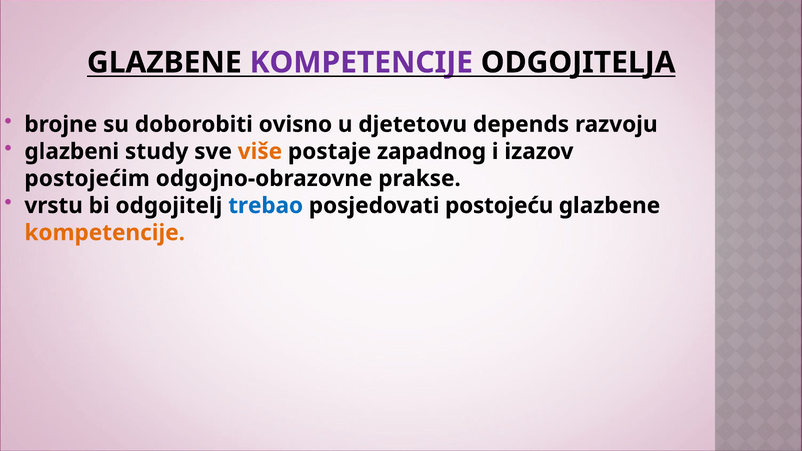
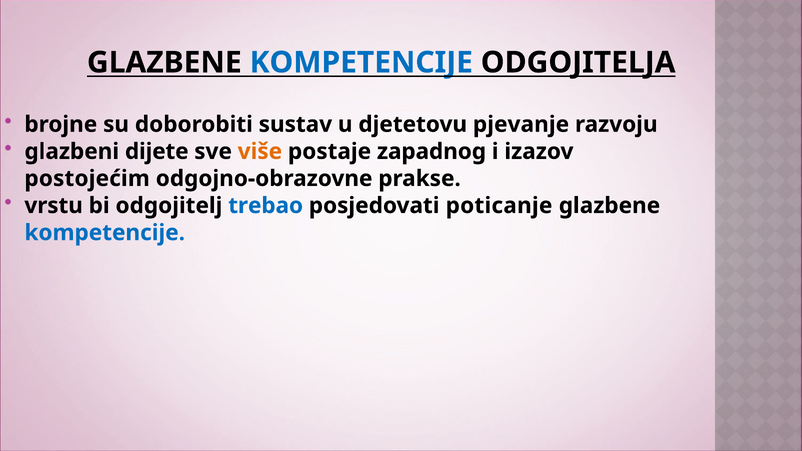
KOMPETENCIJE at (361, 62) colour: purple -> blue
ovisno: ovisno -> sustav
depends: depends -> pjevanje
study: study -> dijete
postojeću: postojeću -> poticanje
kompetencije at (105, 233) colour: orange -> blue
